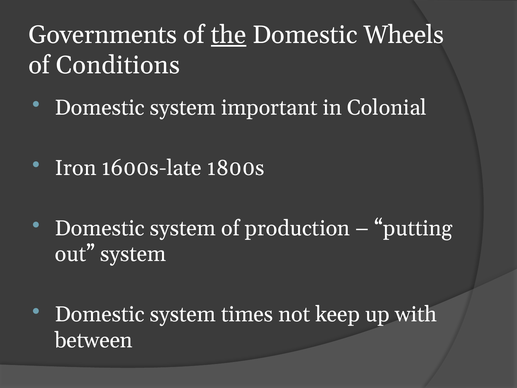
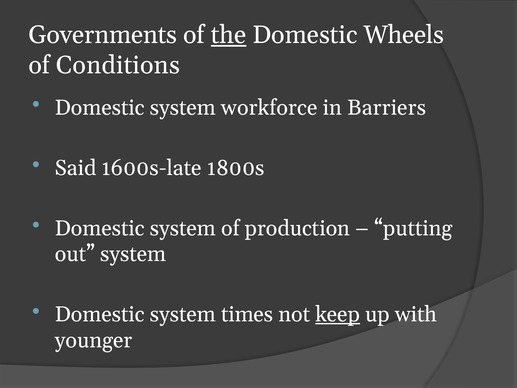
important: important -> workforce
Colonial: Colonial -> Barriers
Iron: Iron -> Said
keep underline: none -> present
between: between -> younger
